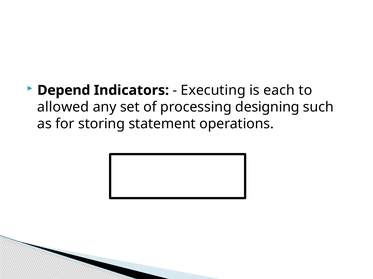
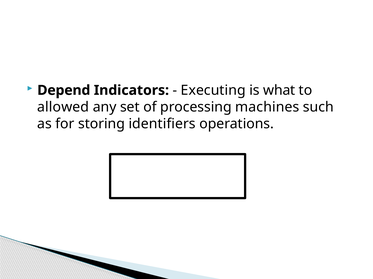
each: each -> what
designing: designing -> machines
statement: statement -> identifiers
